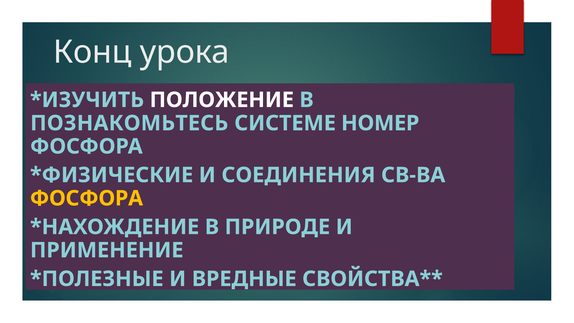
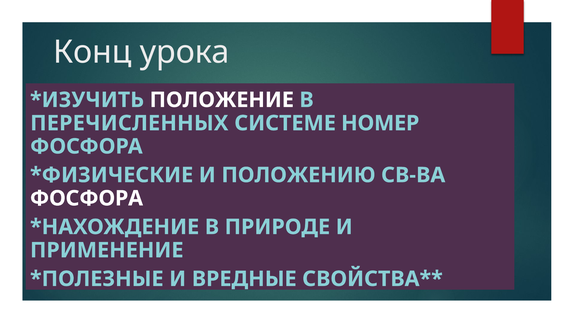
ПОЗНАКОМЬТЕСЬ: ПОЗНАКОМЬТЕСЬ -> ПЕРЕЧИСЛЕННЫХ
СОЕДИНЕНИЯ: СОЕДИНЕНИЯ -> ПОЛОЖЕНИЮ
ФОСФОРА at (86, 198) colour: yellow -> white
